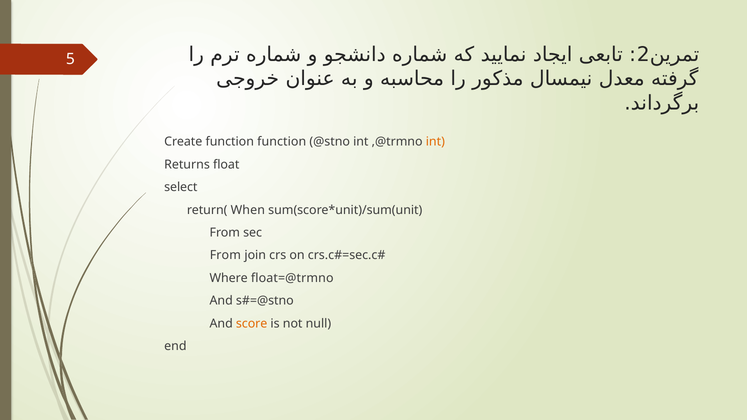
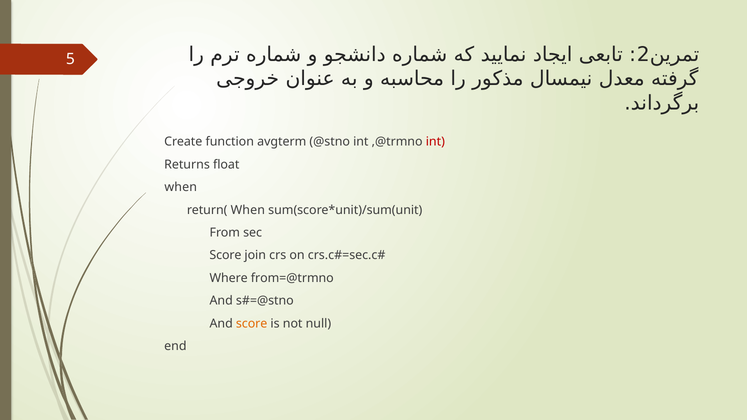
function function: function -> avgterm
int at (435, 142) colour: orange -> red
select at (181, 187): select -> when
From at (225, 255): From -> Score
float=@trmno: float=@trmno -> from=@trmno
